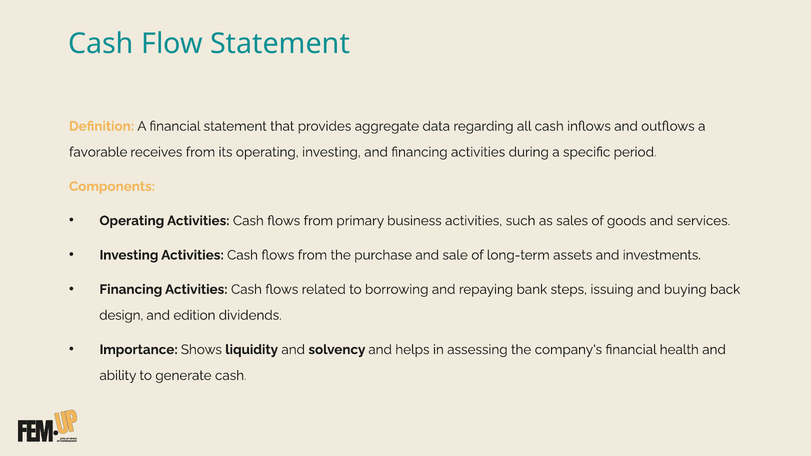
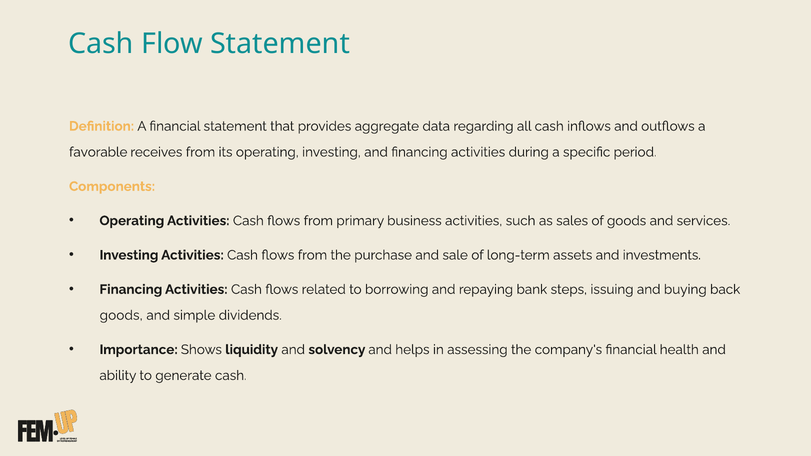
design at (121, 315): design -> goods
edition: edition -> simple
